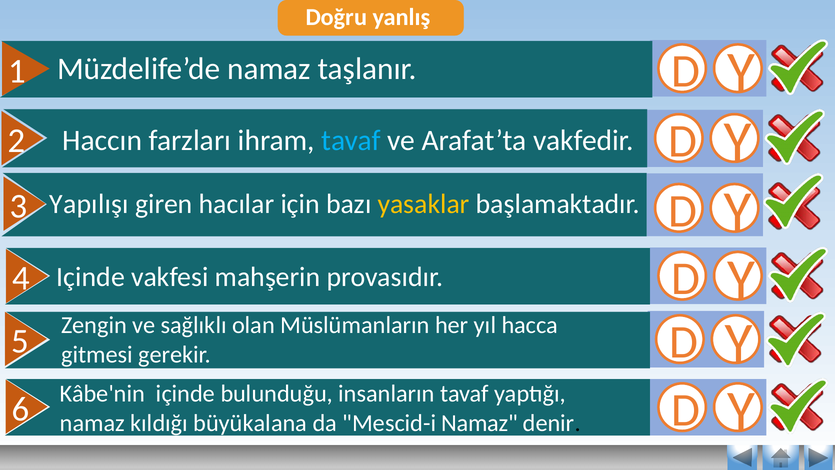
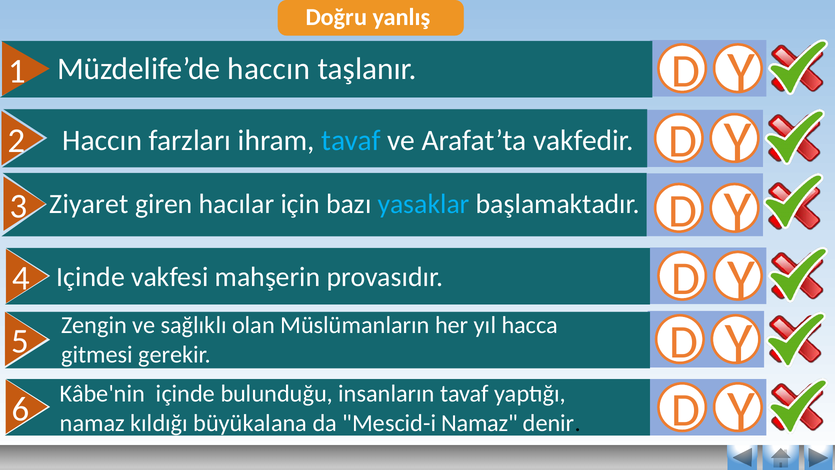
Müzdelife’de namaz: namaz -> haccın
Yapılışı: Yapılışı -> Ziyaret
yasaklar colour: yellow -> light blue
